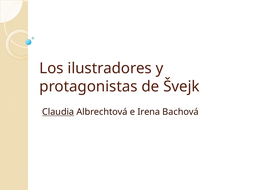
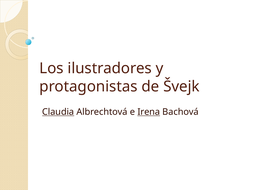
Irena underline: none -> present
